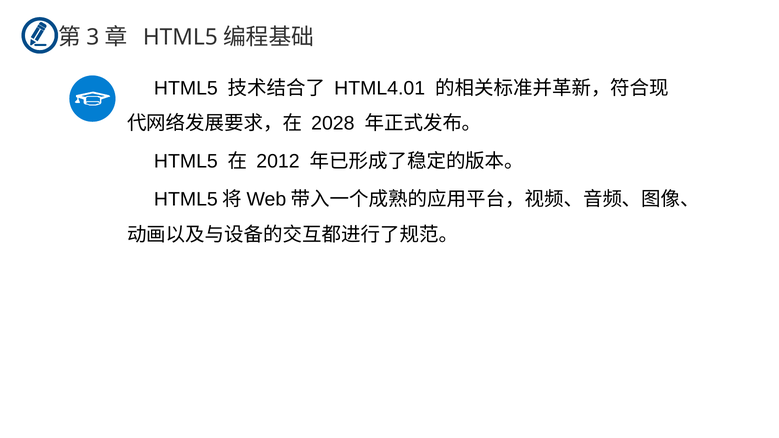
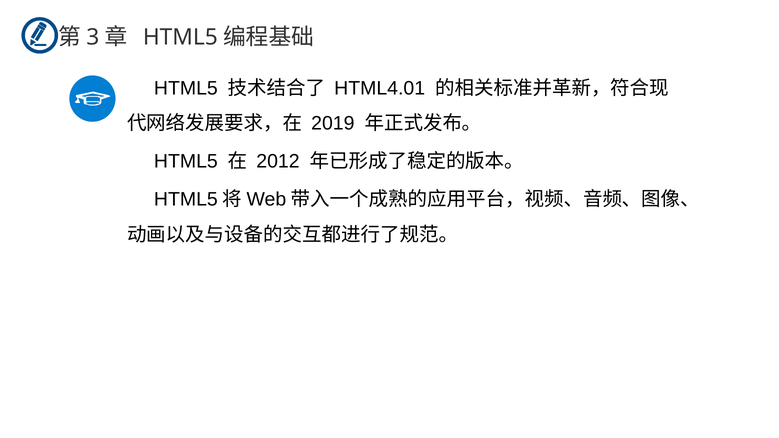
2028: 2028 -> 2019
